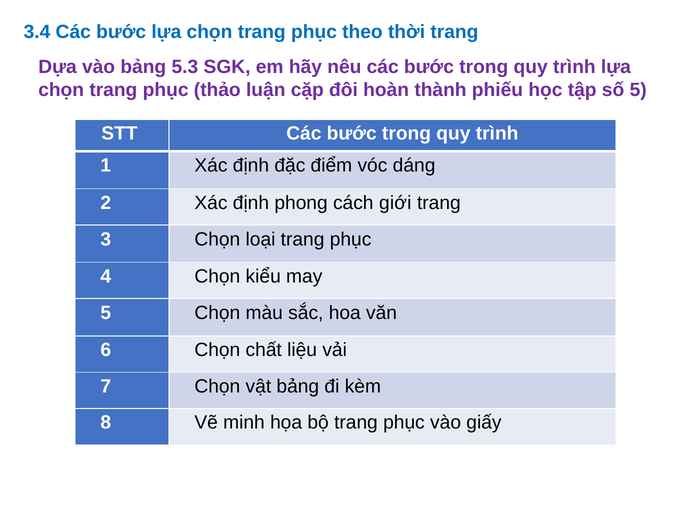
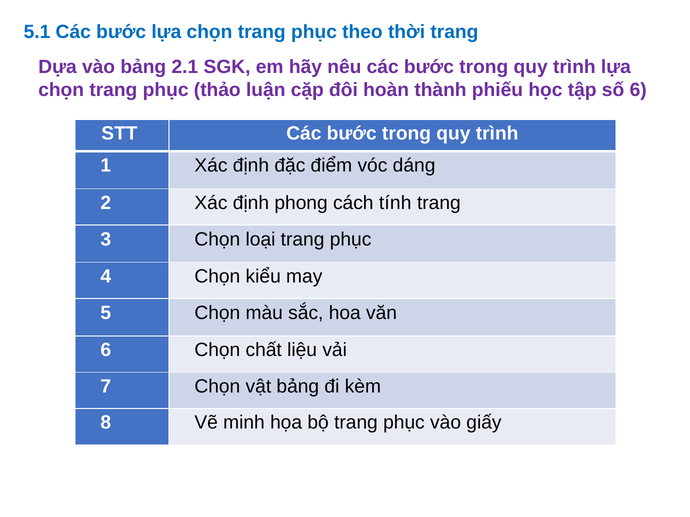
3.4: 3.4 -> 5.1
5.3: 5.3 -> 2.1
số 5: 5 -> 6
giới: giới -> tính
